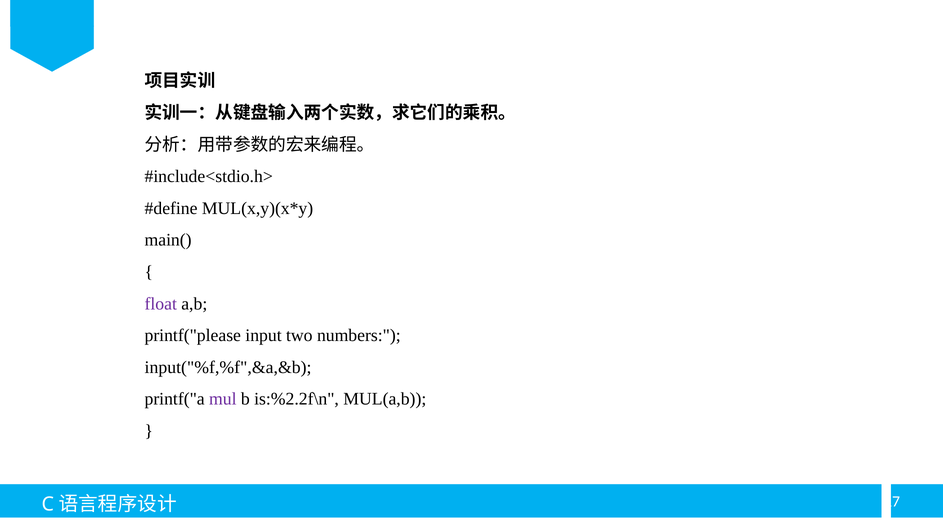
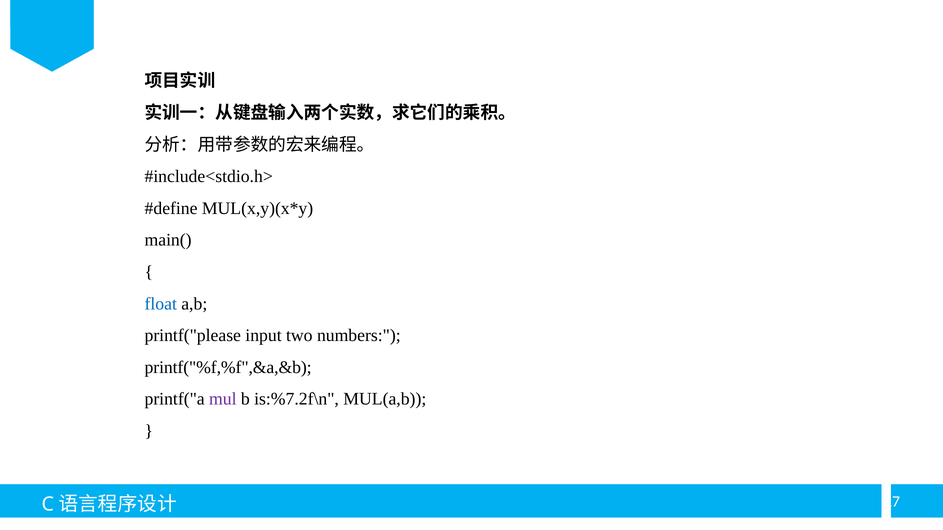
float colour: purple -> blue
input("%f,%f",&a,&b: input("%f,%f",&a,&b -> printf("%f,%f",&a,&b
is:%2.2f\n: is:%2.2f\n -> is:%7.2f\n
